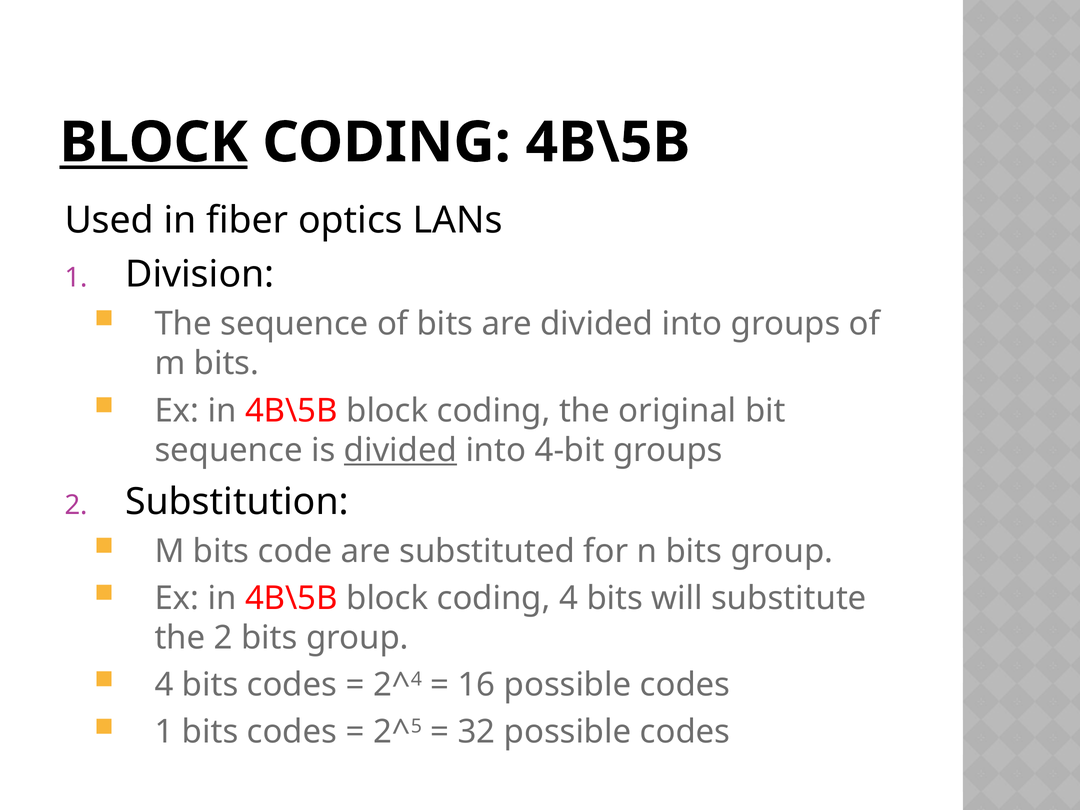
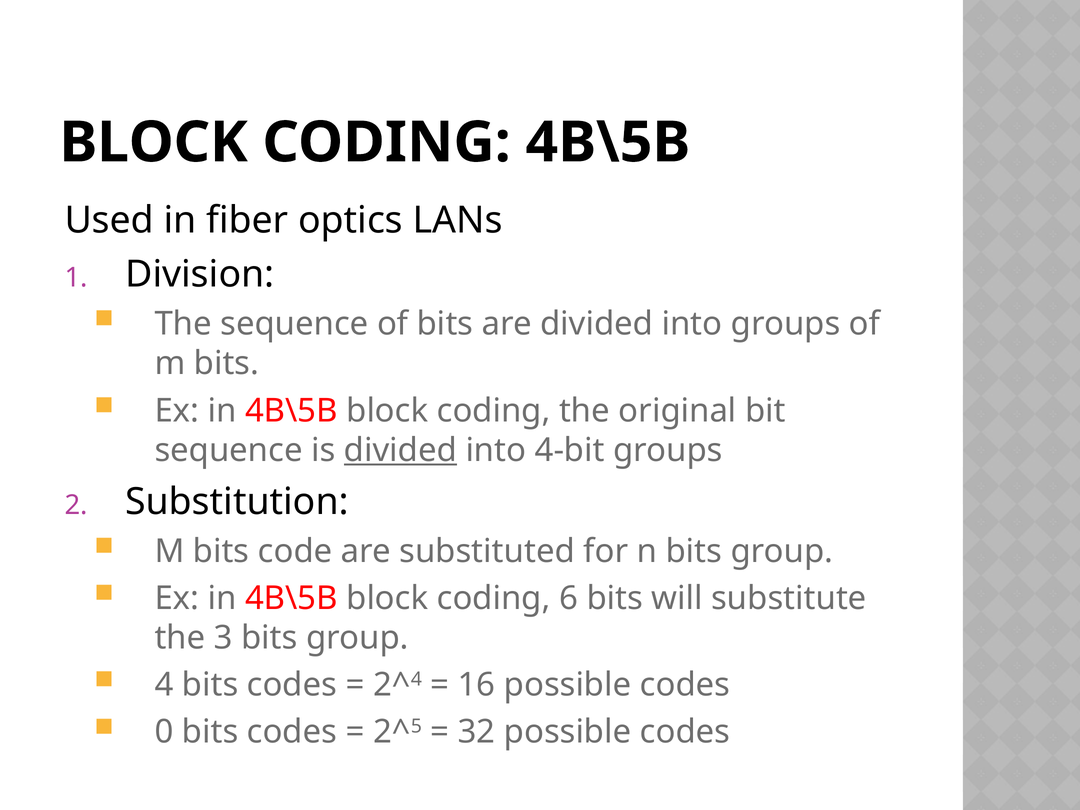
BLOCK at (154, 143) underline: present -> none
coding 4: 4 -> 6
the 2: 2 -> 3
1 at (164, 732): 1 -> 0
